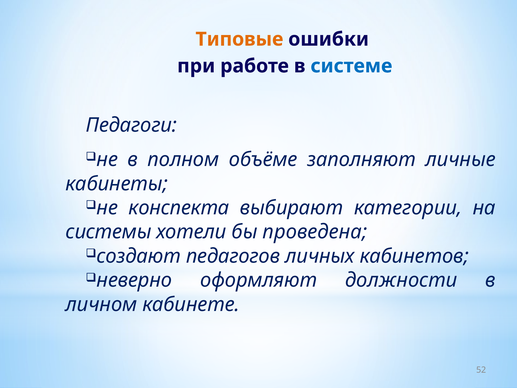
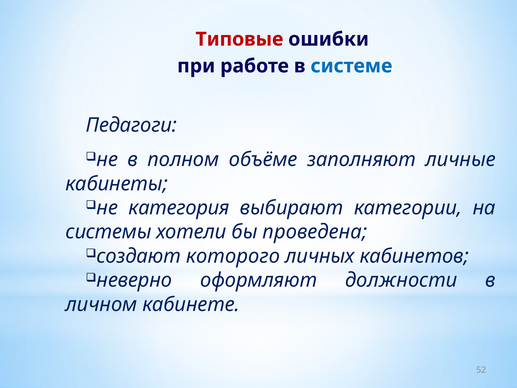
Типовые colour: orange -> red
конспекта: конспекта -> категория
педагогов: педагогов -> которого
